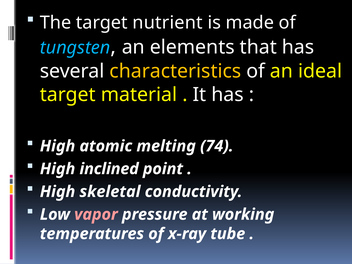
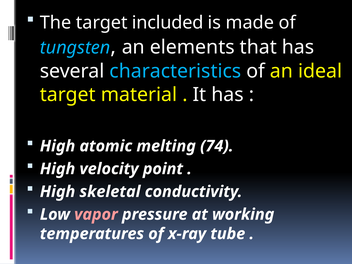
nutrient: nutrient -> included
characteristics colour: yellow -> light blue
inclined: inclined -> velocity
